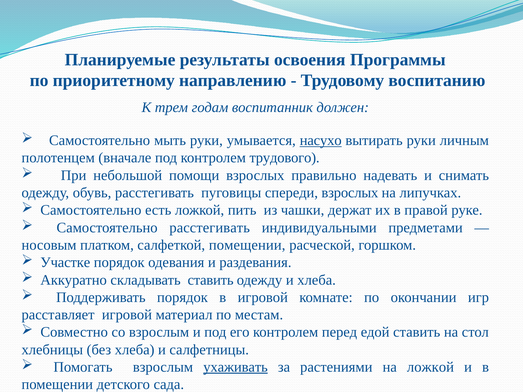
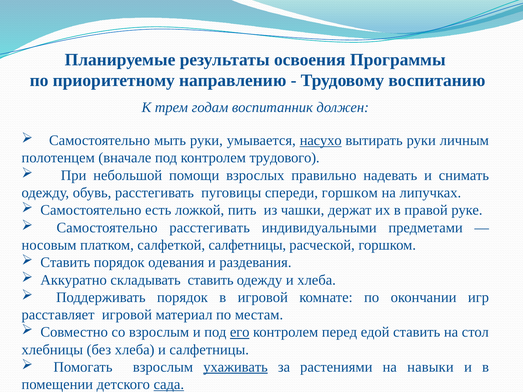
спереди взрослых: взрослых -> горшком
салфеткой помещении: помещении -> салфетницы
Участке at (65, 263): Участке -> Ставить
его underline: none -> present
на ложкой: ложкой -> навыки
сада underline: none -> present
